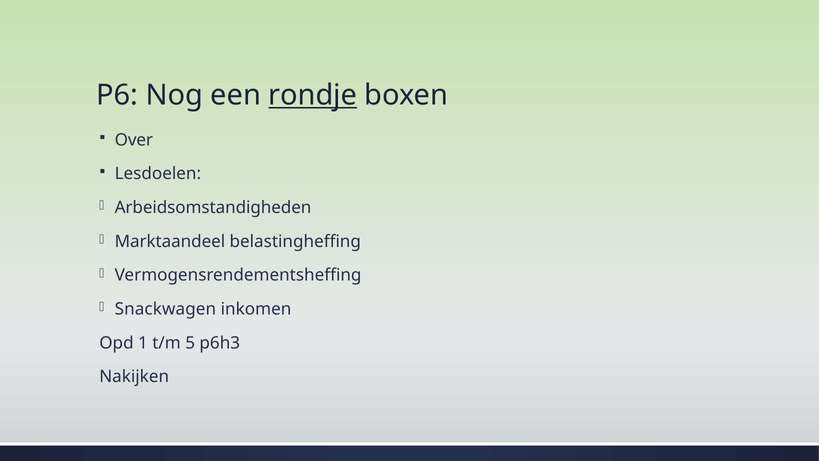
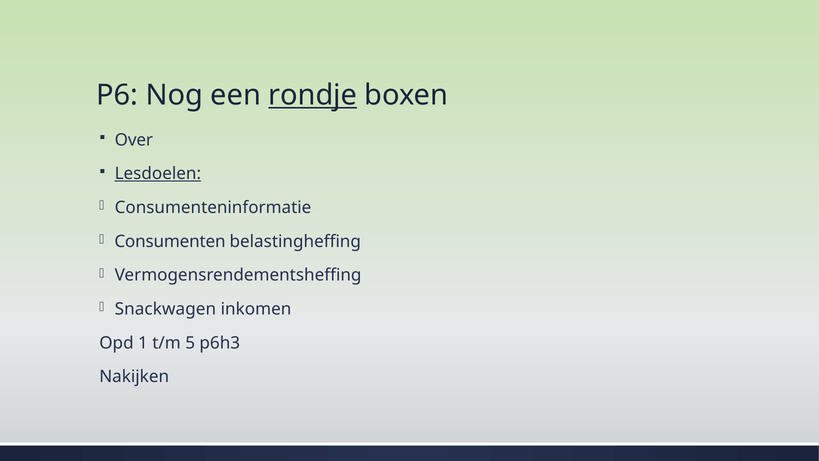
Lesdoelen underline: none -> present
Arbeidsomstandigheden: Arbeidsomstandigheden -> Consumenteninformatie
Marktaandeel: Marktaandeel -> Consumenten
